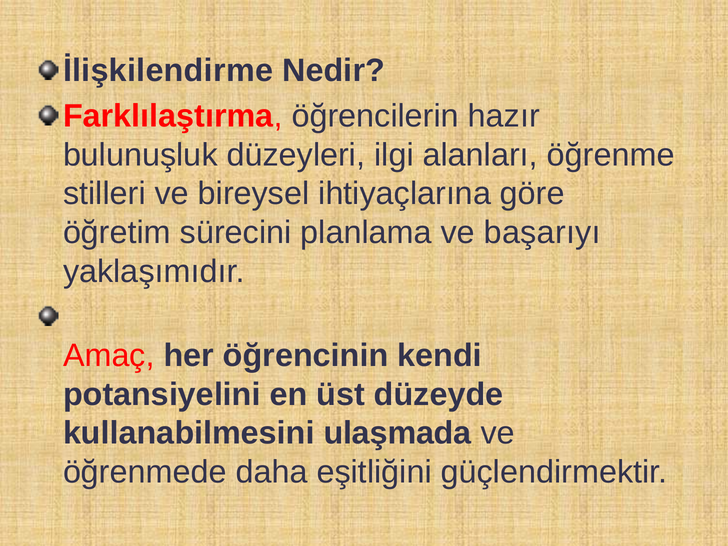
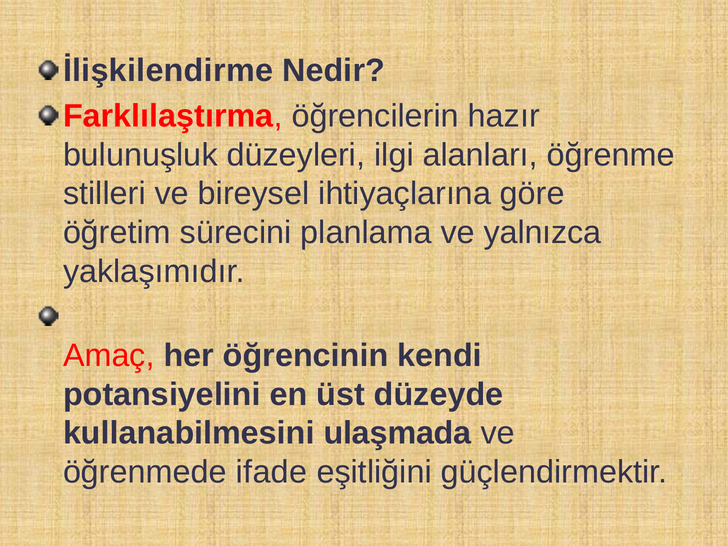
başarıyı: başarıyı -> yalnızca
daha: daha -> ifade
